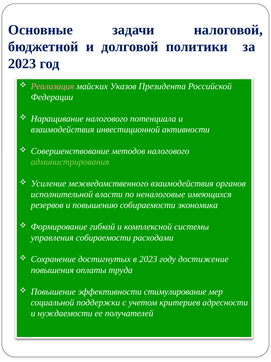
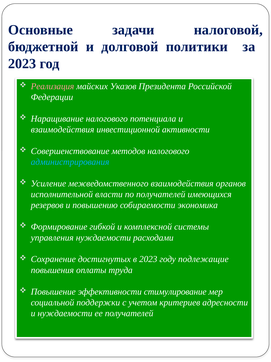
администрирования colour: light green -> light blue
по неналоговые: неналоговые -> получателей
управления собираемости: собираемости -> нуждаемости
достижение: достижение -> подлежащие
